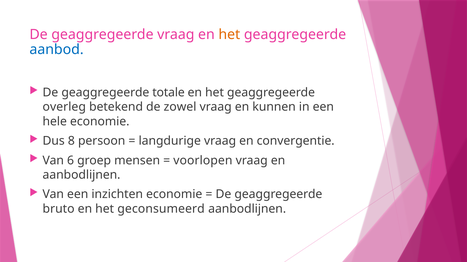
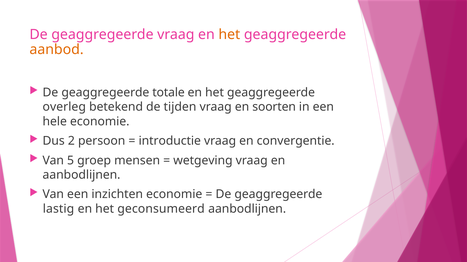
aanbod colour: blue -> orange
zowel: zowel -> tijden
kunnen: kunnen -> soorten
8: 8 -> 2
langdurige: langdurige -> introductie
6: 6 -> 5
voorlopen: voorlopen -> wetgeving
bruto: bruto -> lastig
